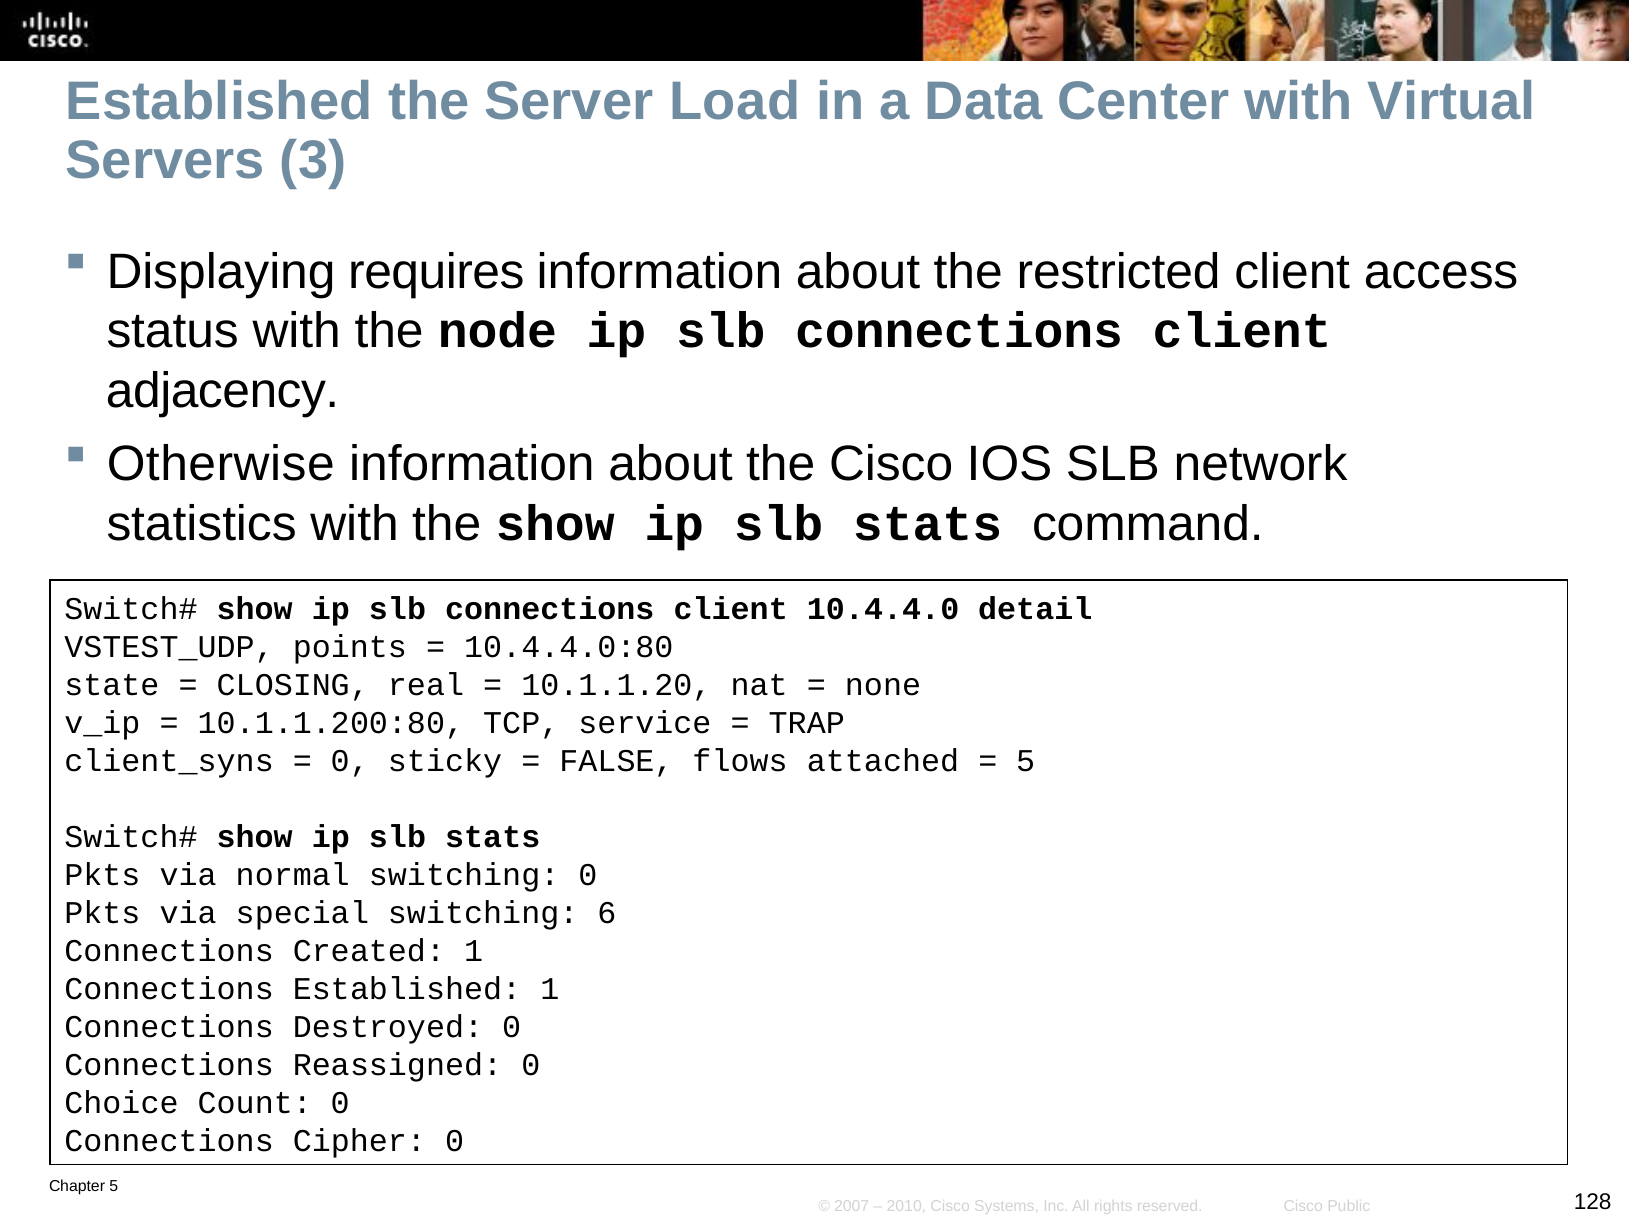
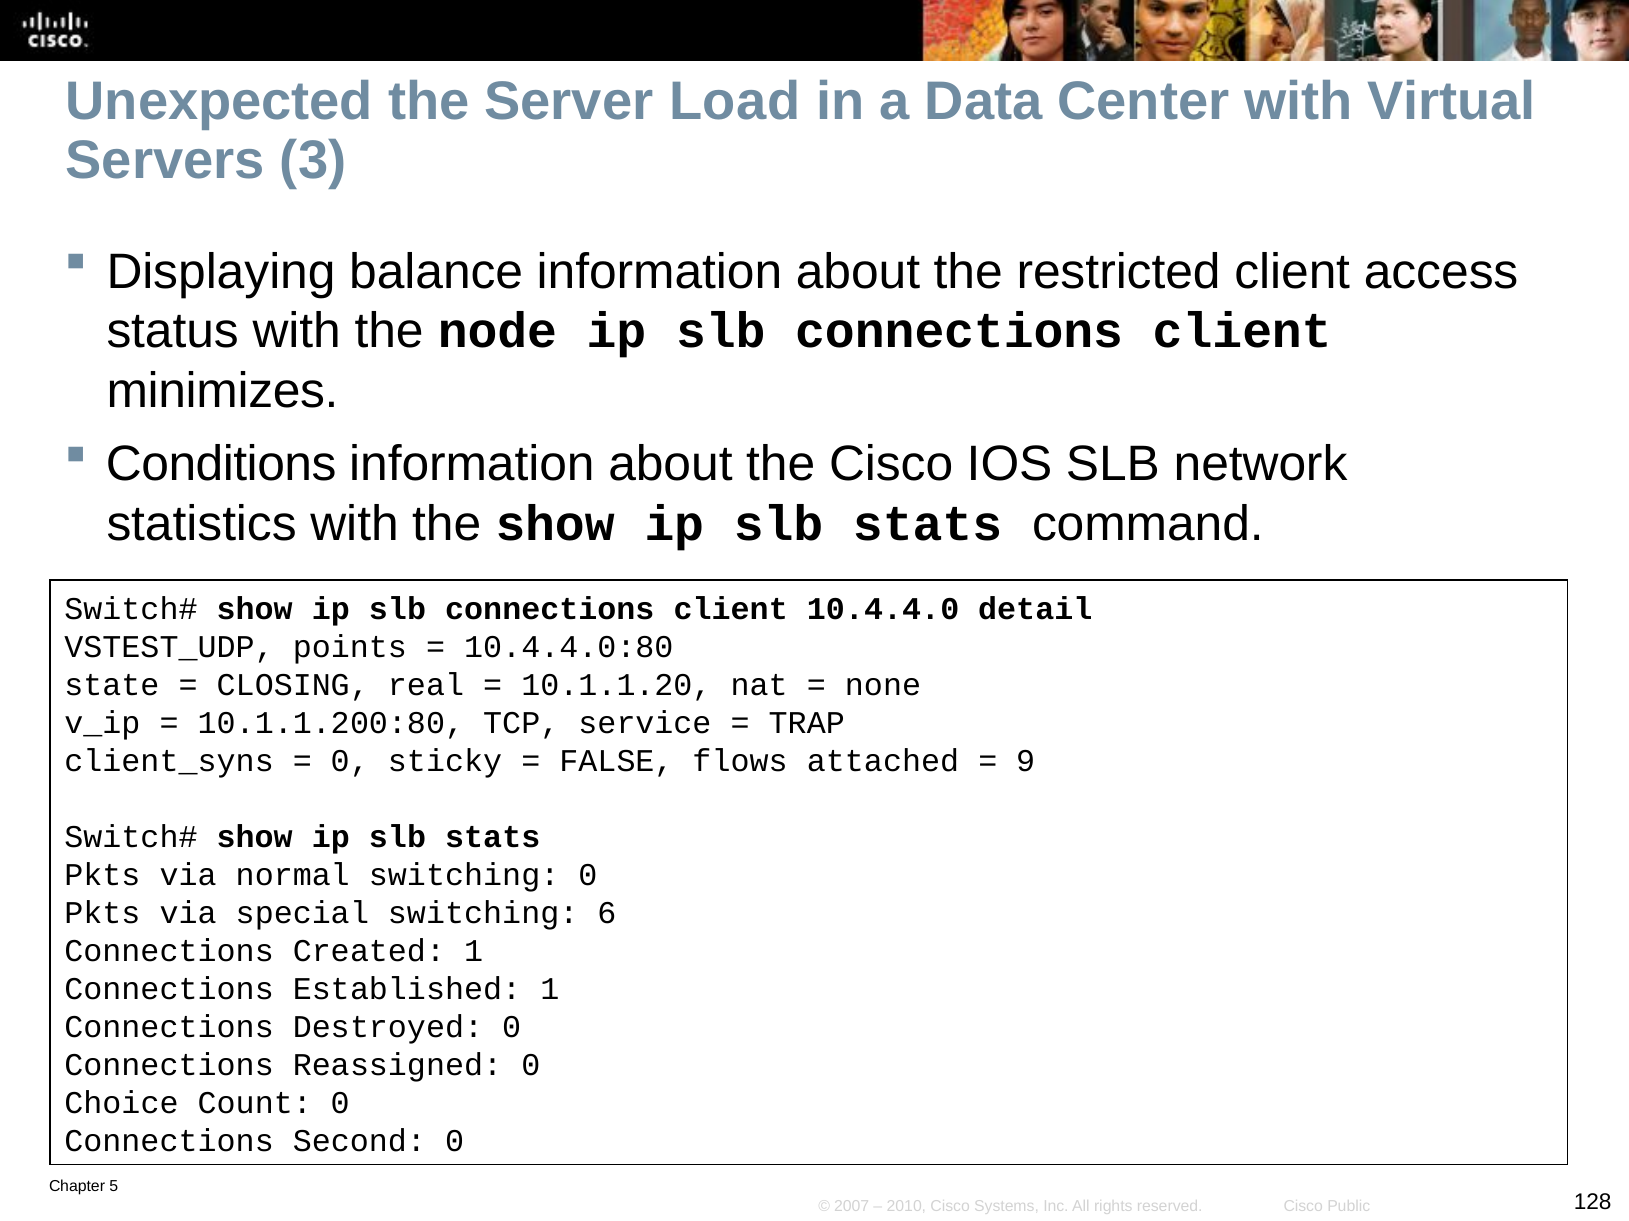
Established at (219, 102): Established -> Unexpected
requires: requires -> balance
adjacency: adjacency -> minimizes
Otherwise: Otherwise -> Conditions
5 at (1026, 761): 5 -> 9
Cipher: Cipher -> Second
